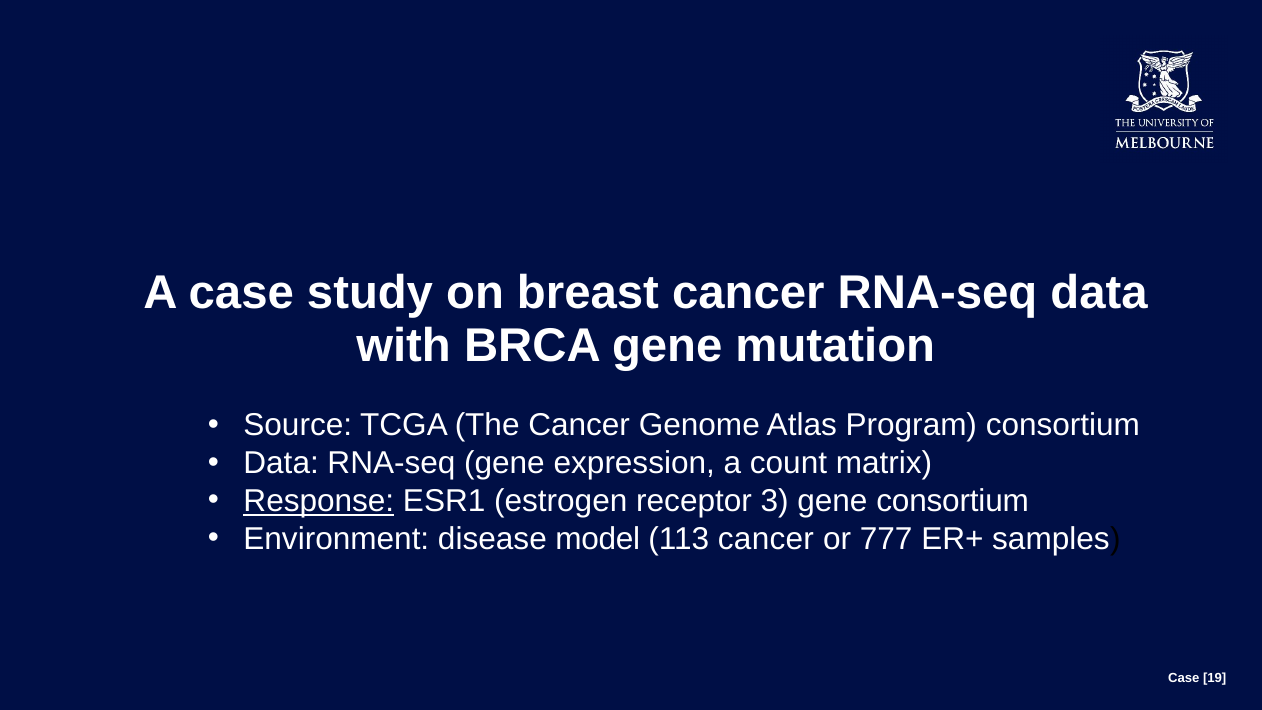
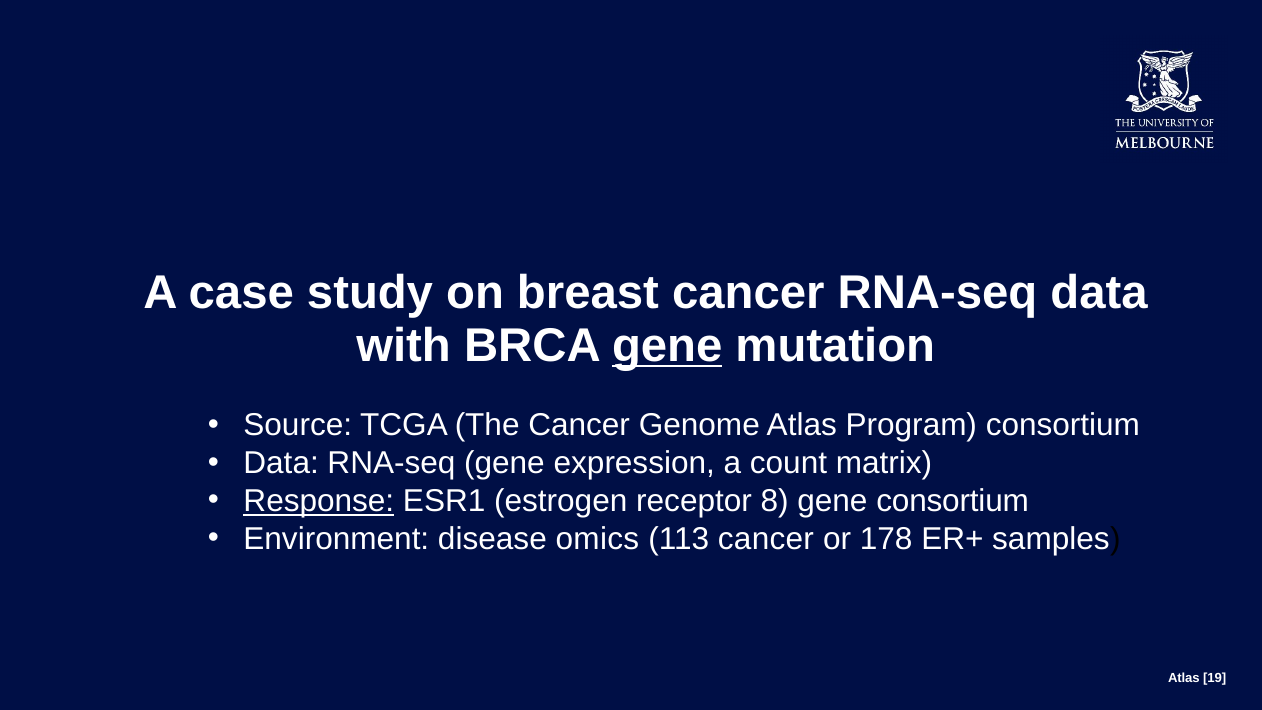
gene at (667, 346) underline: none -> present
3: 3 -> 8
model: model -> omics
777: 777 -> 178
Case at (1184, 678): Case -> Atlas
